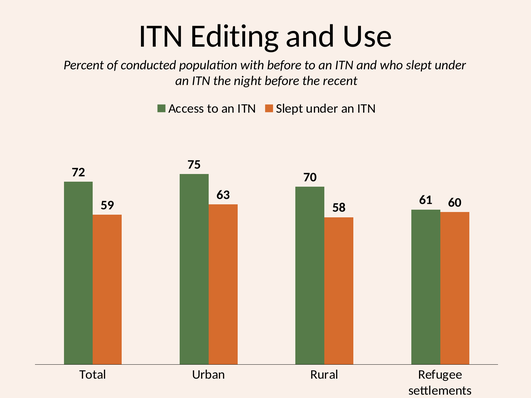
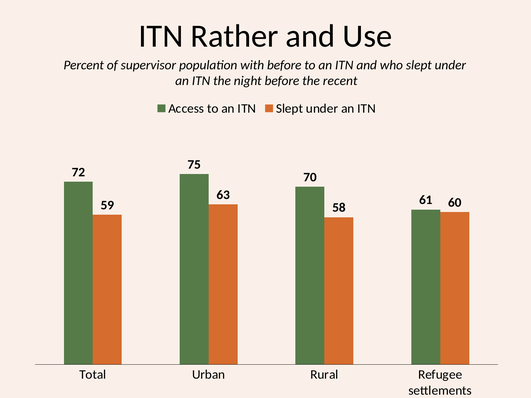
Editing: Editing -> Rather
conducted: conducted -> supervisor
